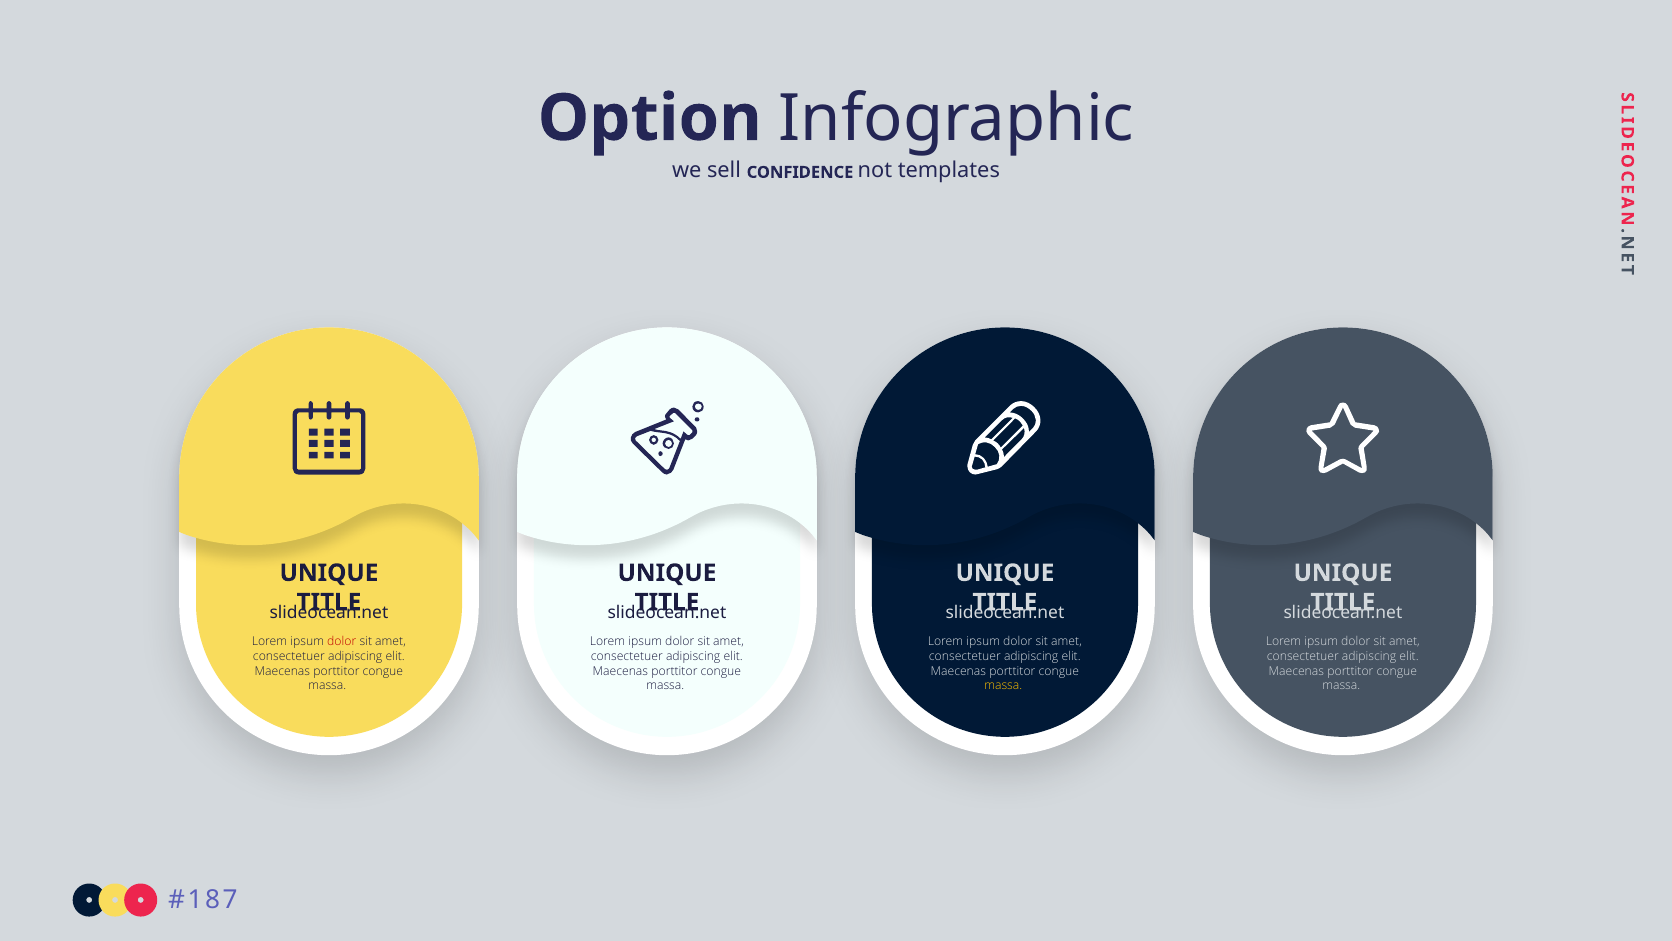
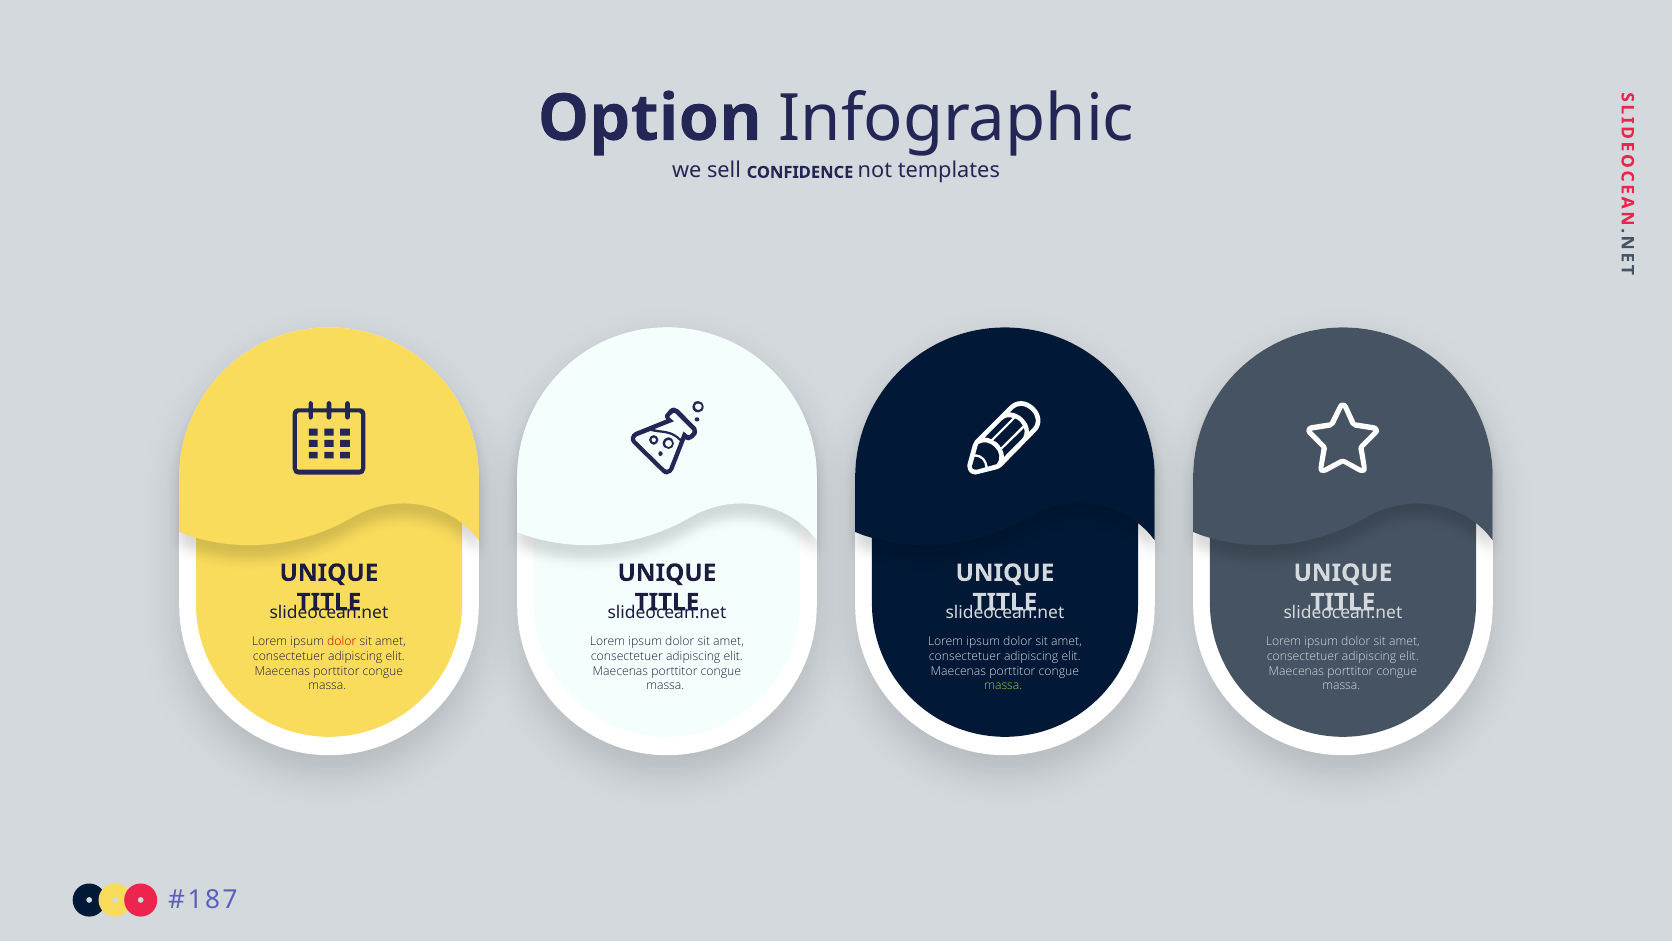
massa at (1003, 685) colour: yellow -> light green
